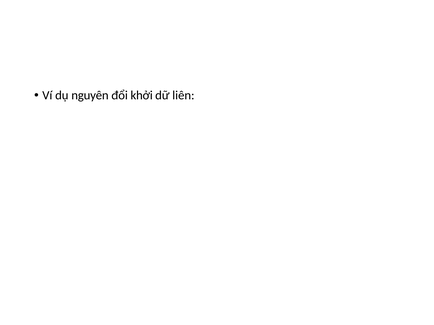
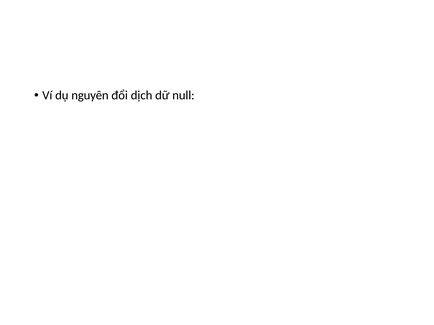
khởi: khởi -> dịch
liên: liên -> null
